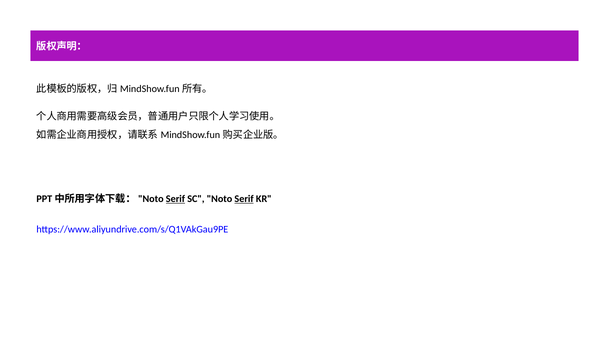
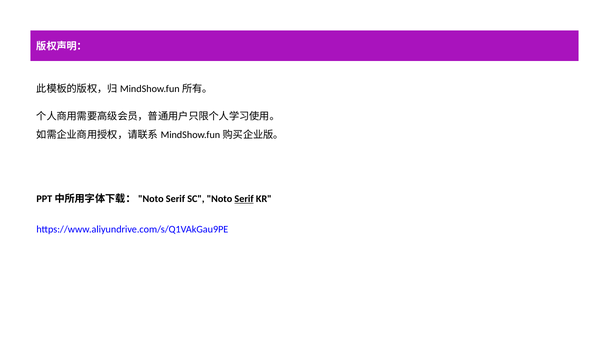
Serif at (175, 199) underline: present -> none
